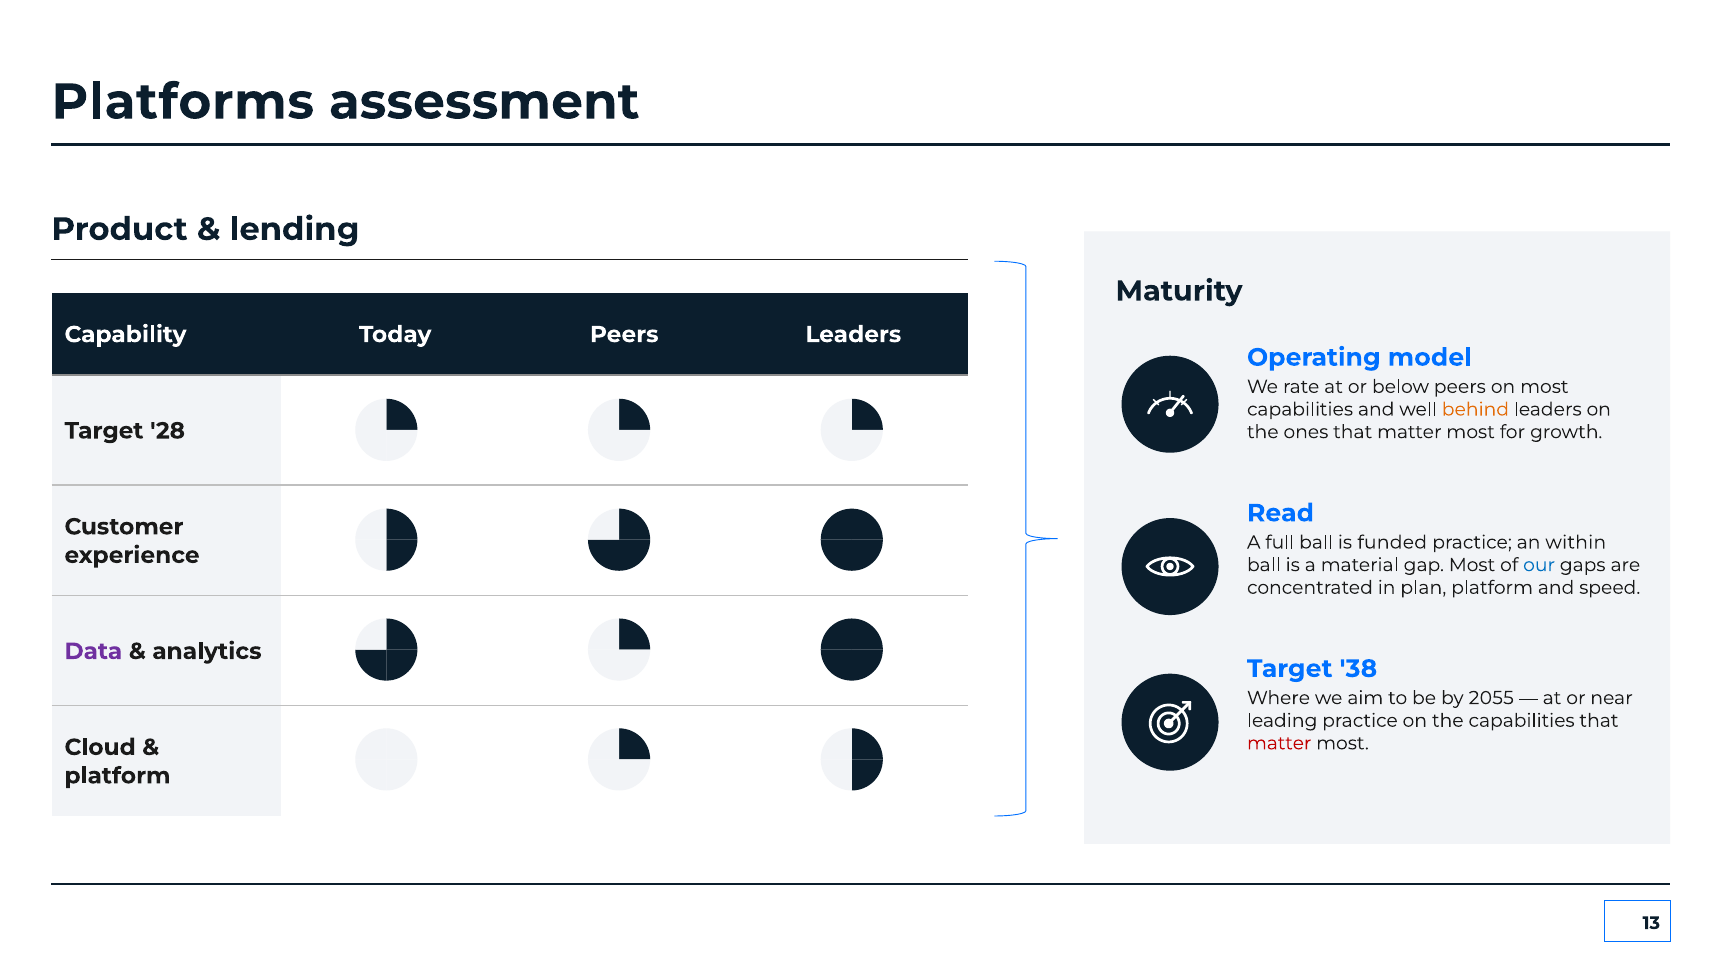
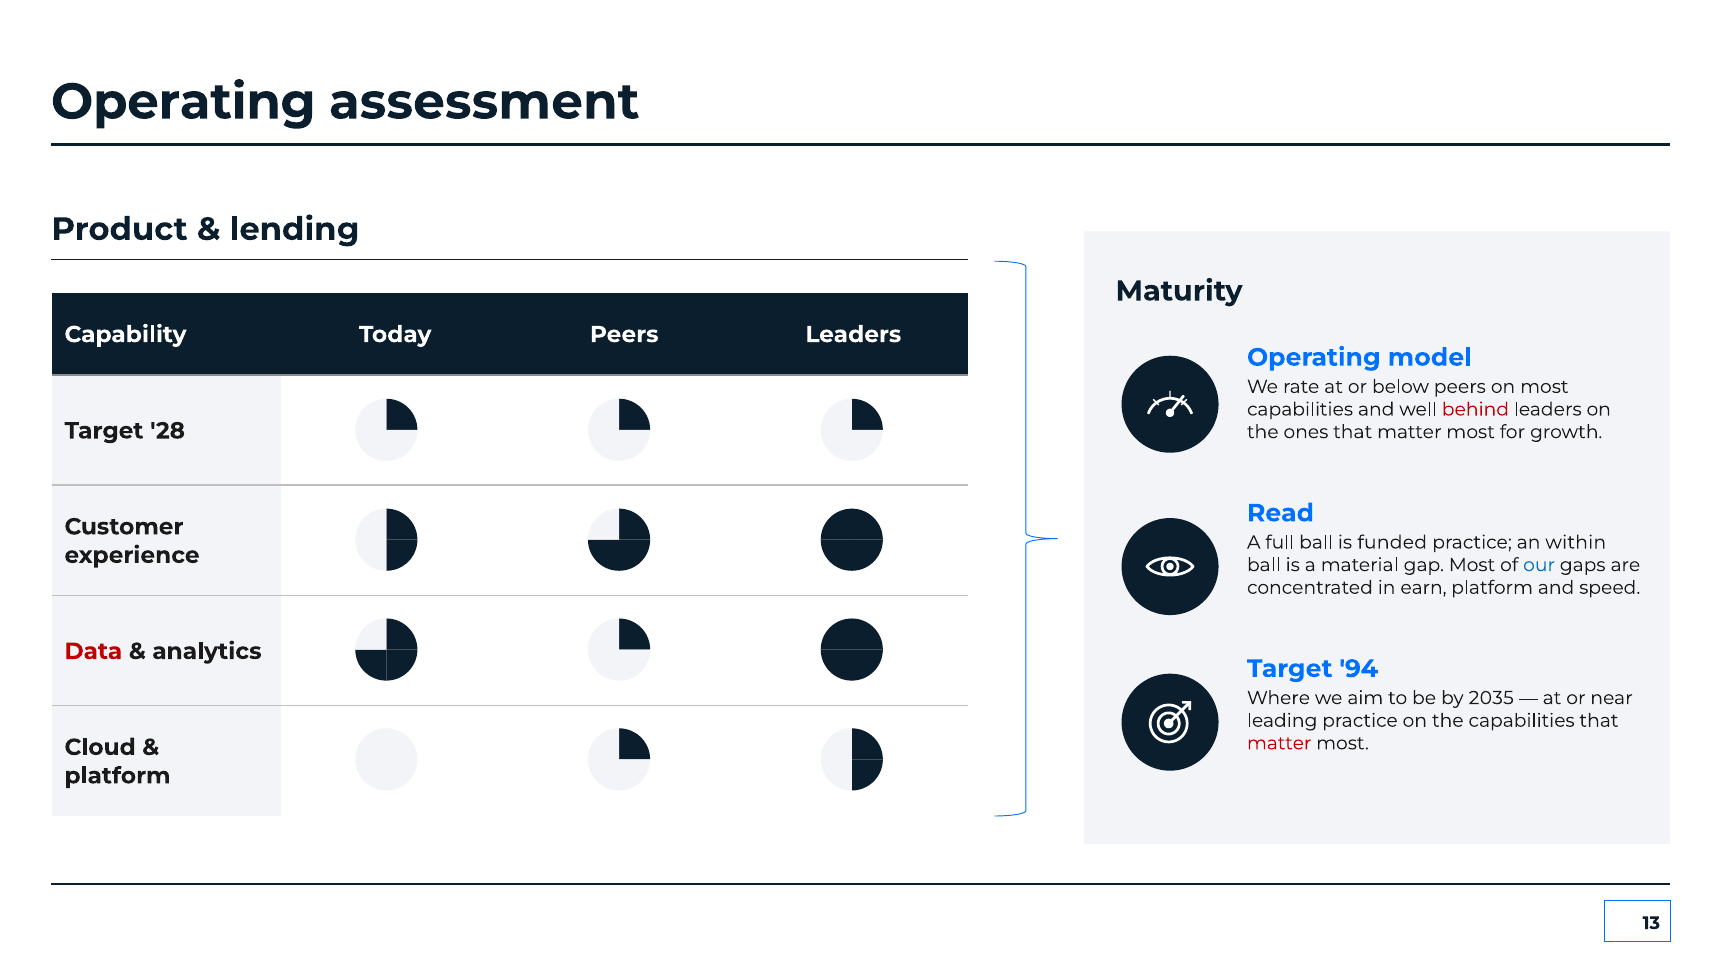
Platforms at (183, 102): Platforms -> Operating
behind colour: orange -> red
plan: plan -> earn
Data colour: purple -> red
38: 38 -> 94
2055: 2055 -> 2035
